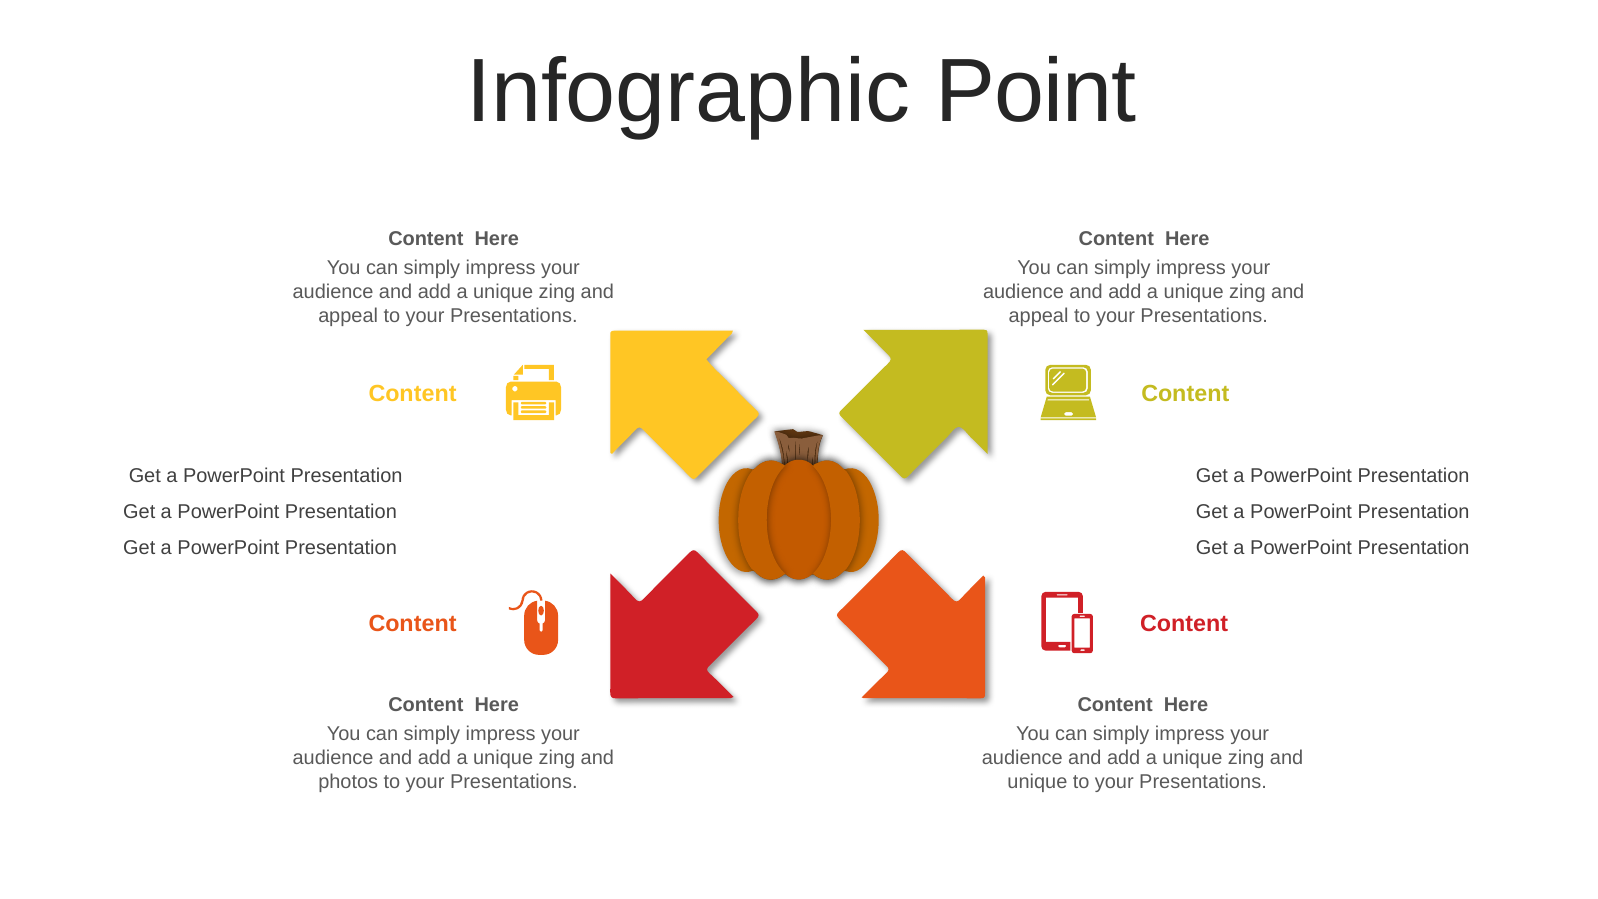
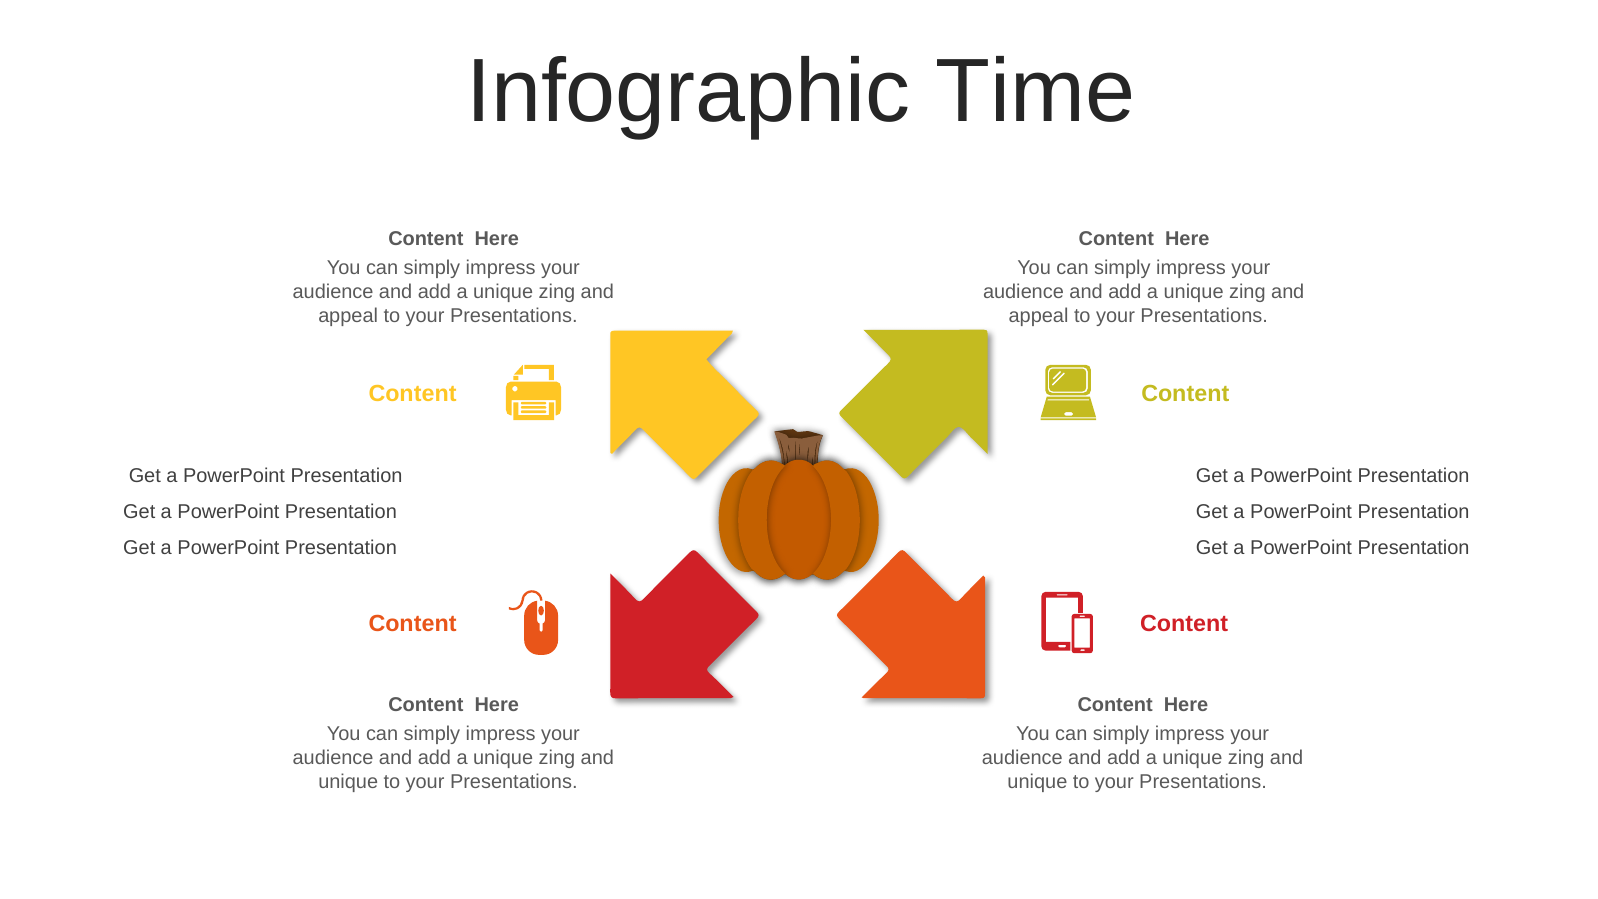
Point: Point -> Time
photos at (348, 781): photos -> unique
